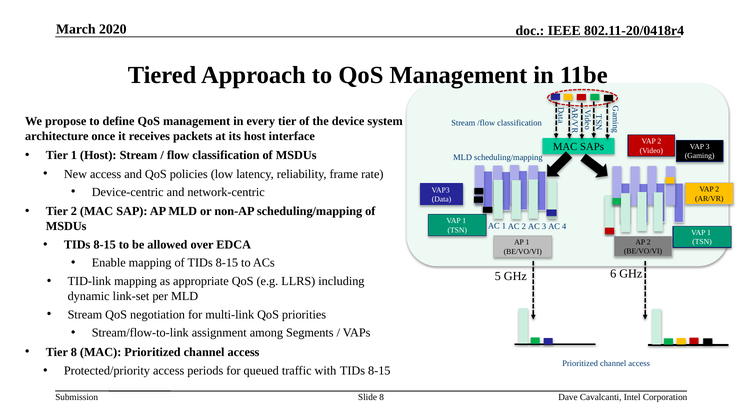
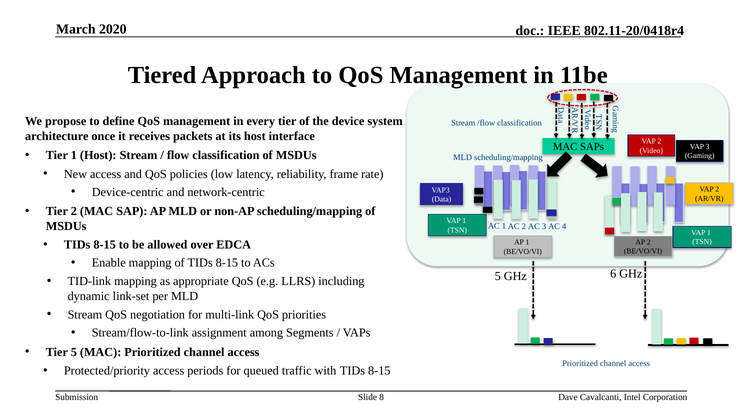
Tier 8: 8 -> 5
